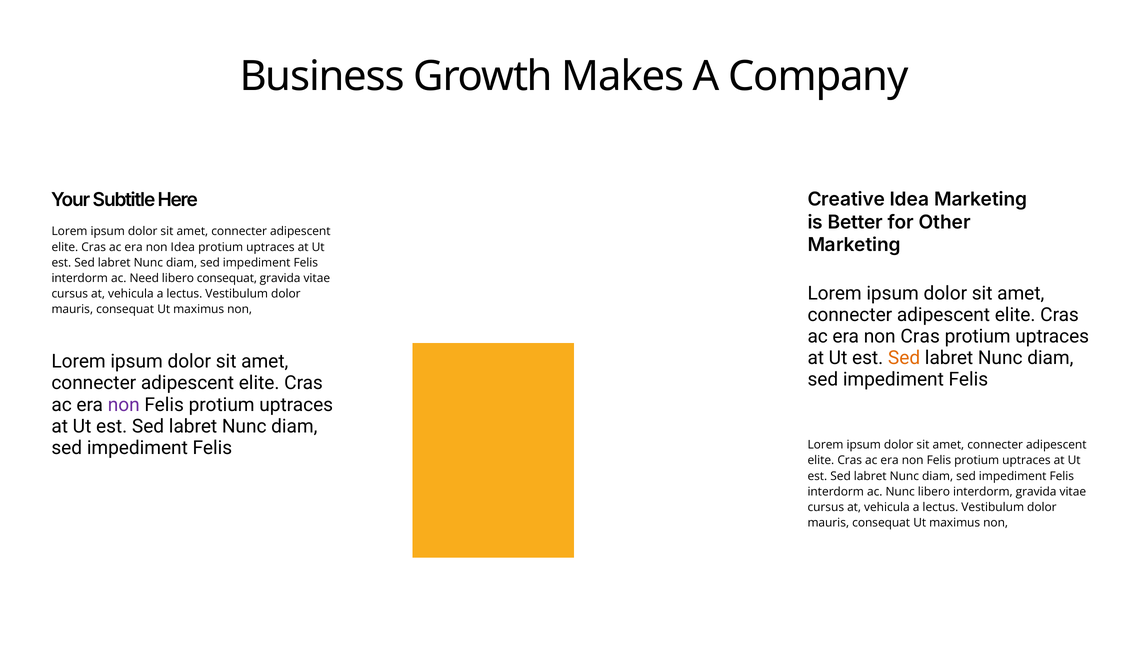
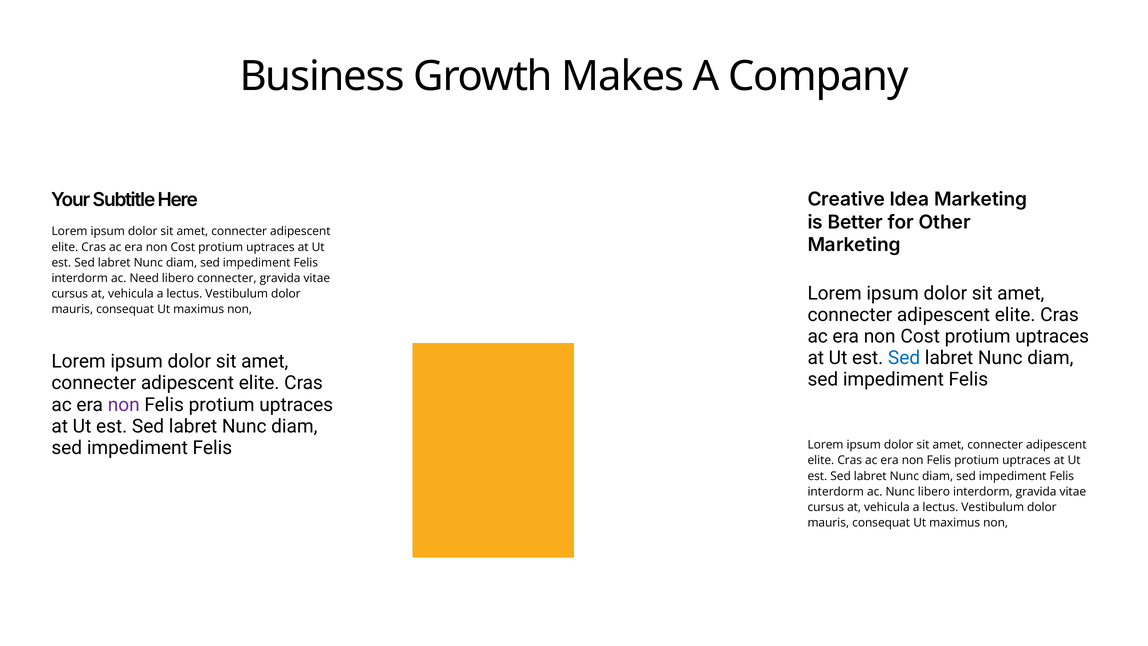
Idea at (183, 247): Idea -> Cost
libero consequat: consequat -> connecter
Cras at (920, 336): Cras -> Cost
Sed at (904, 358) colour: orange -> blue
